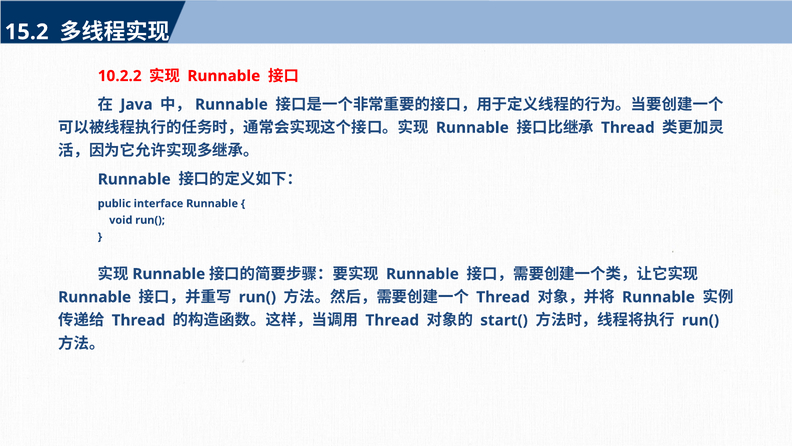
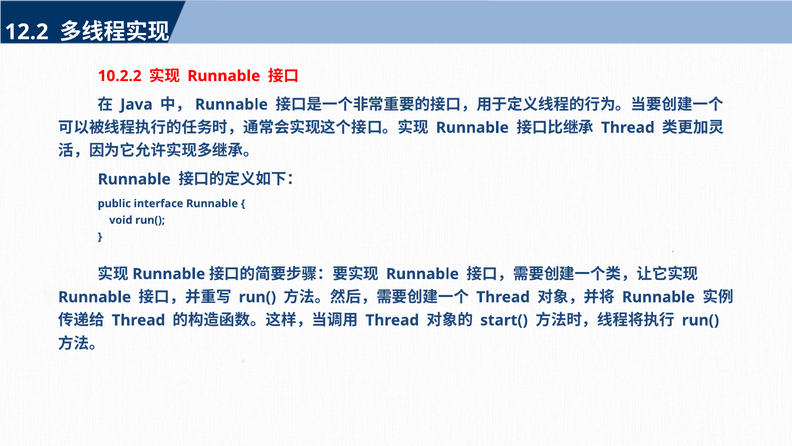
15.2: 15.2 -> 12.2
